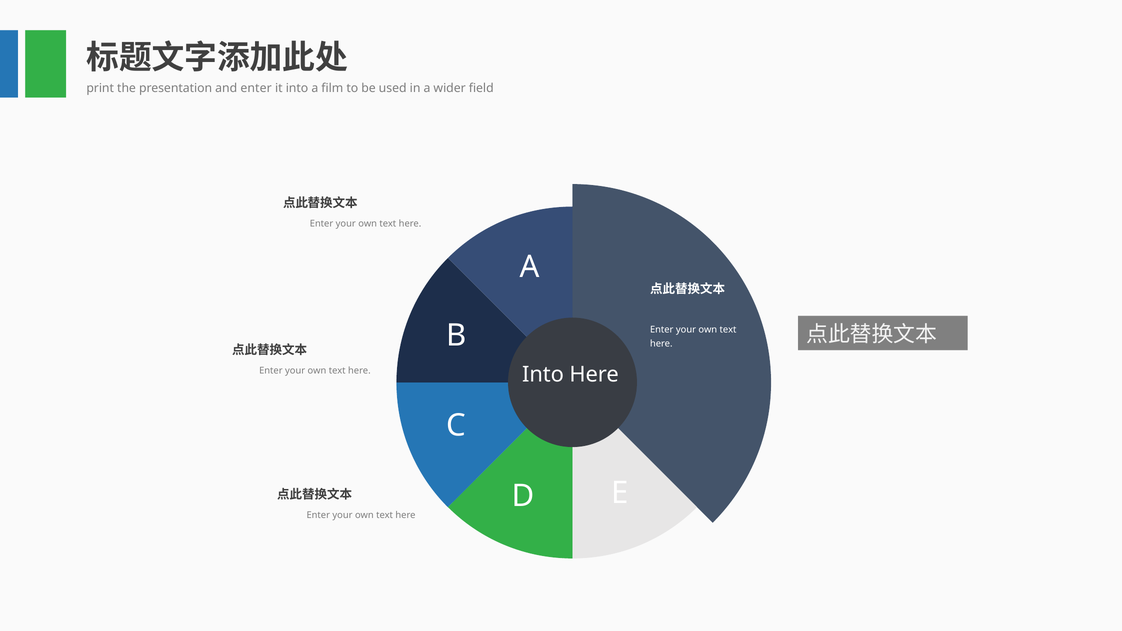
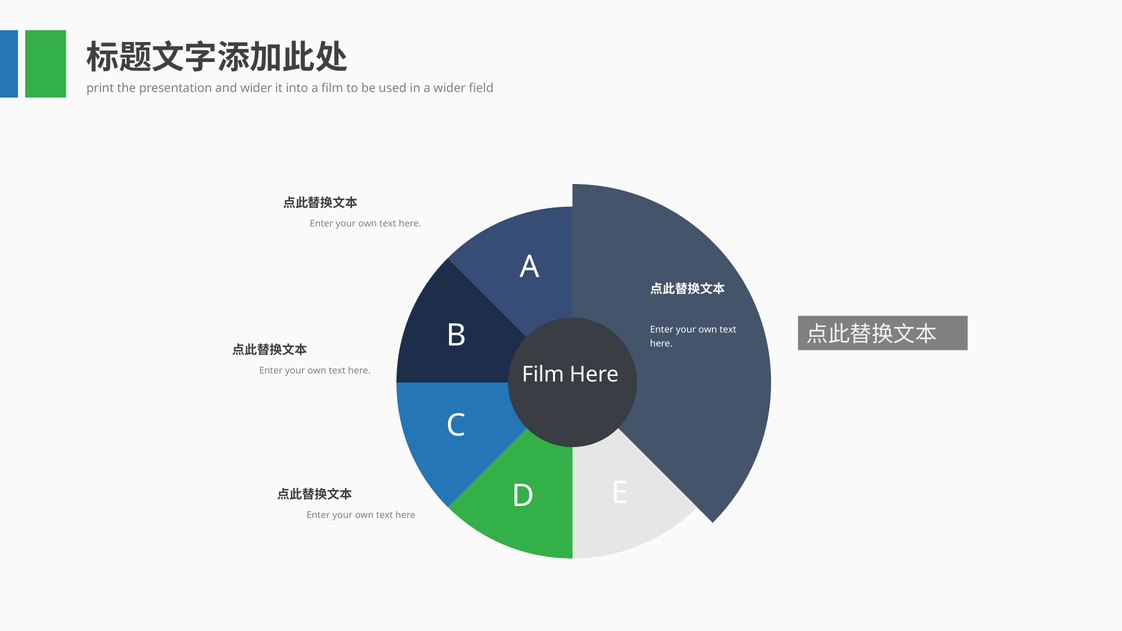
and enter: enter -> wider
Into at (543, 375): Into -> Film
